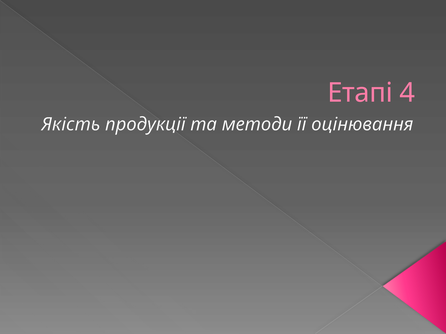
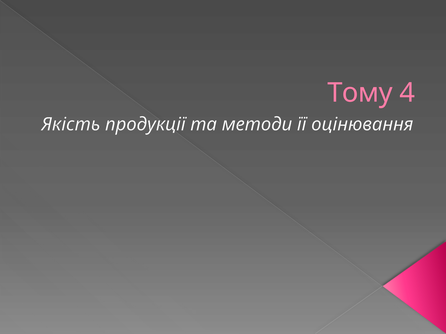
Етапі: Етапі -> Тому
